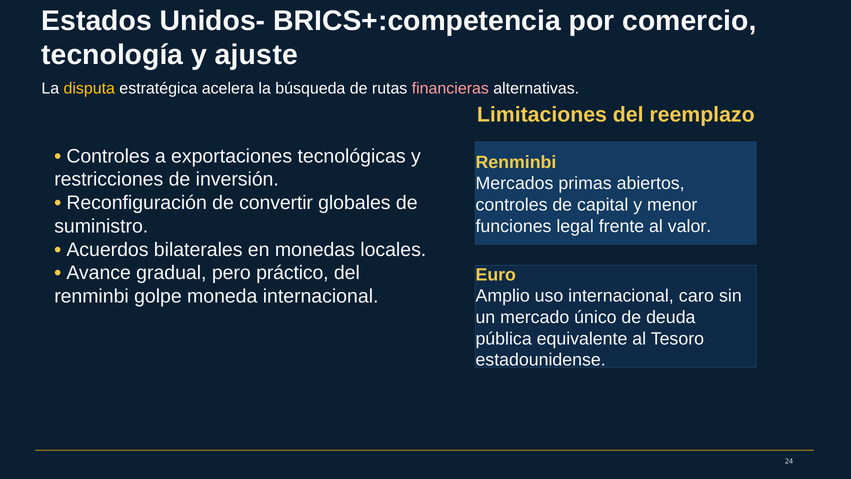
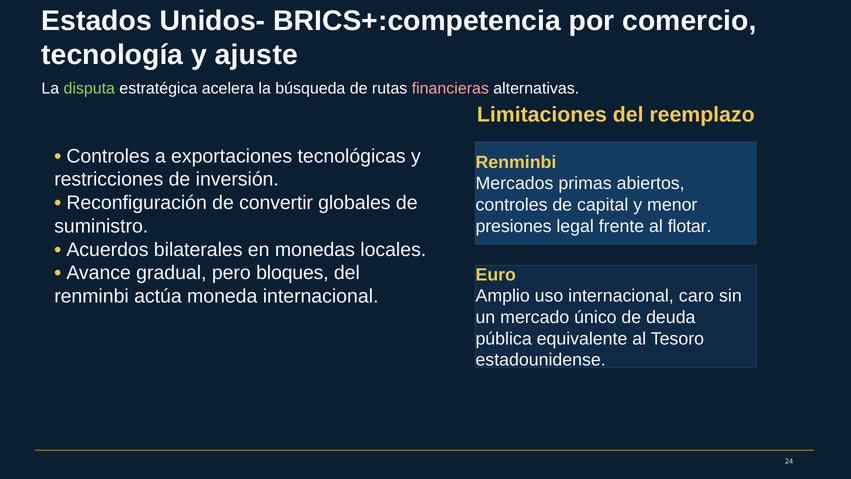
disputa colour: yellow -> light green
funciones: funciones -> presiones
valor: valor -> flotar
práctico: práctico -> bloques
golpe: golpe -> actúa
